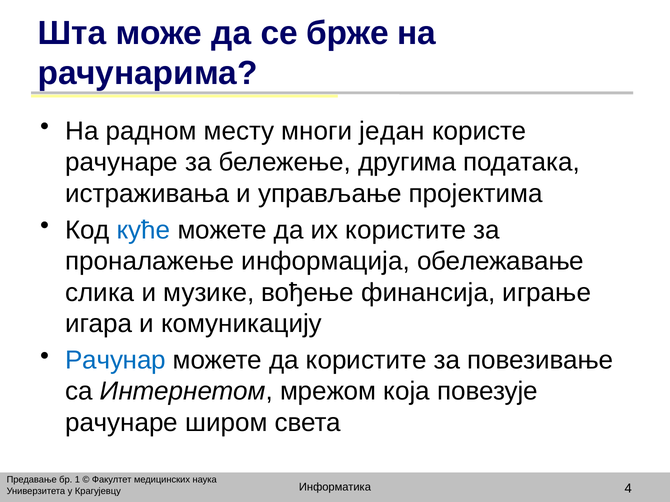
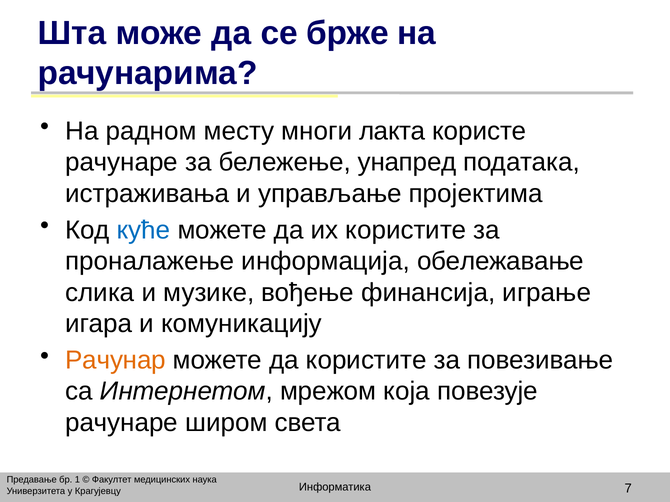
један: један -> лакта
другима: другима -> унапред
Рачунар colour: blue -> orange
4: 4 -> 7
